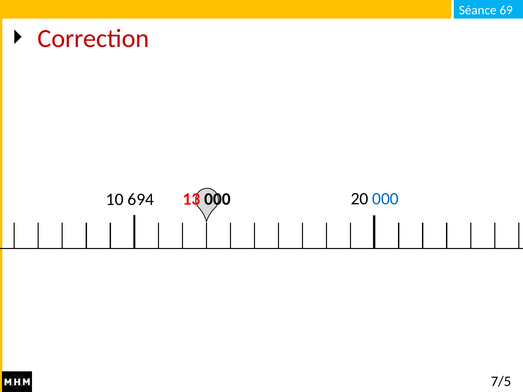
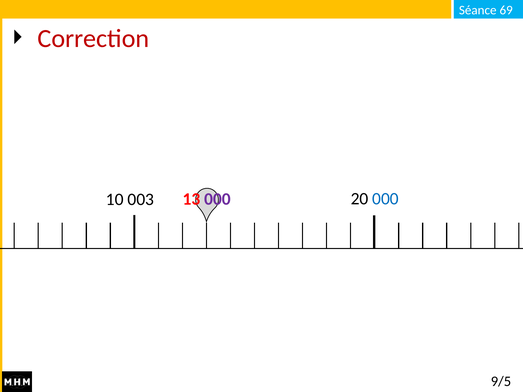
000 at (217, 199) colour: black -> purple
694: 694 -> 003
7/5: 7/5 -> 9/5
